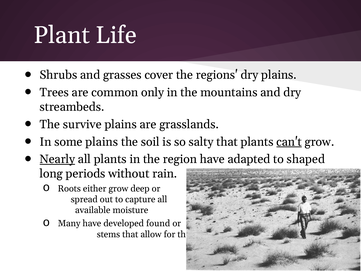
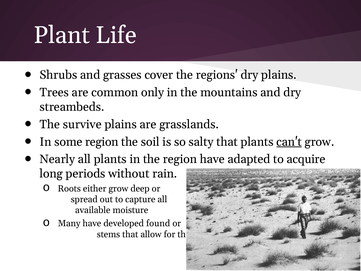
some plains: plains -> region
Nearly underline: present -> none
shaped: shaped -> acquire
